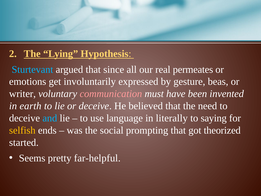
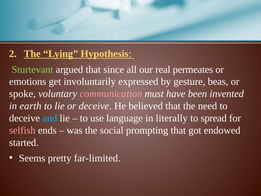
Sturtevant colour: light blue -> light green
writer: writer -> spoke
saying: saying -> spread
selfish colour: yellow -> pink
theorized: theorized -> endowed
far-helpful: far-helpful -> far-limited
